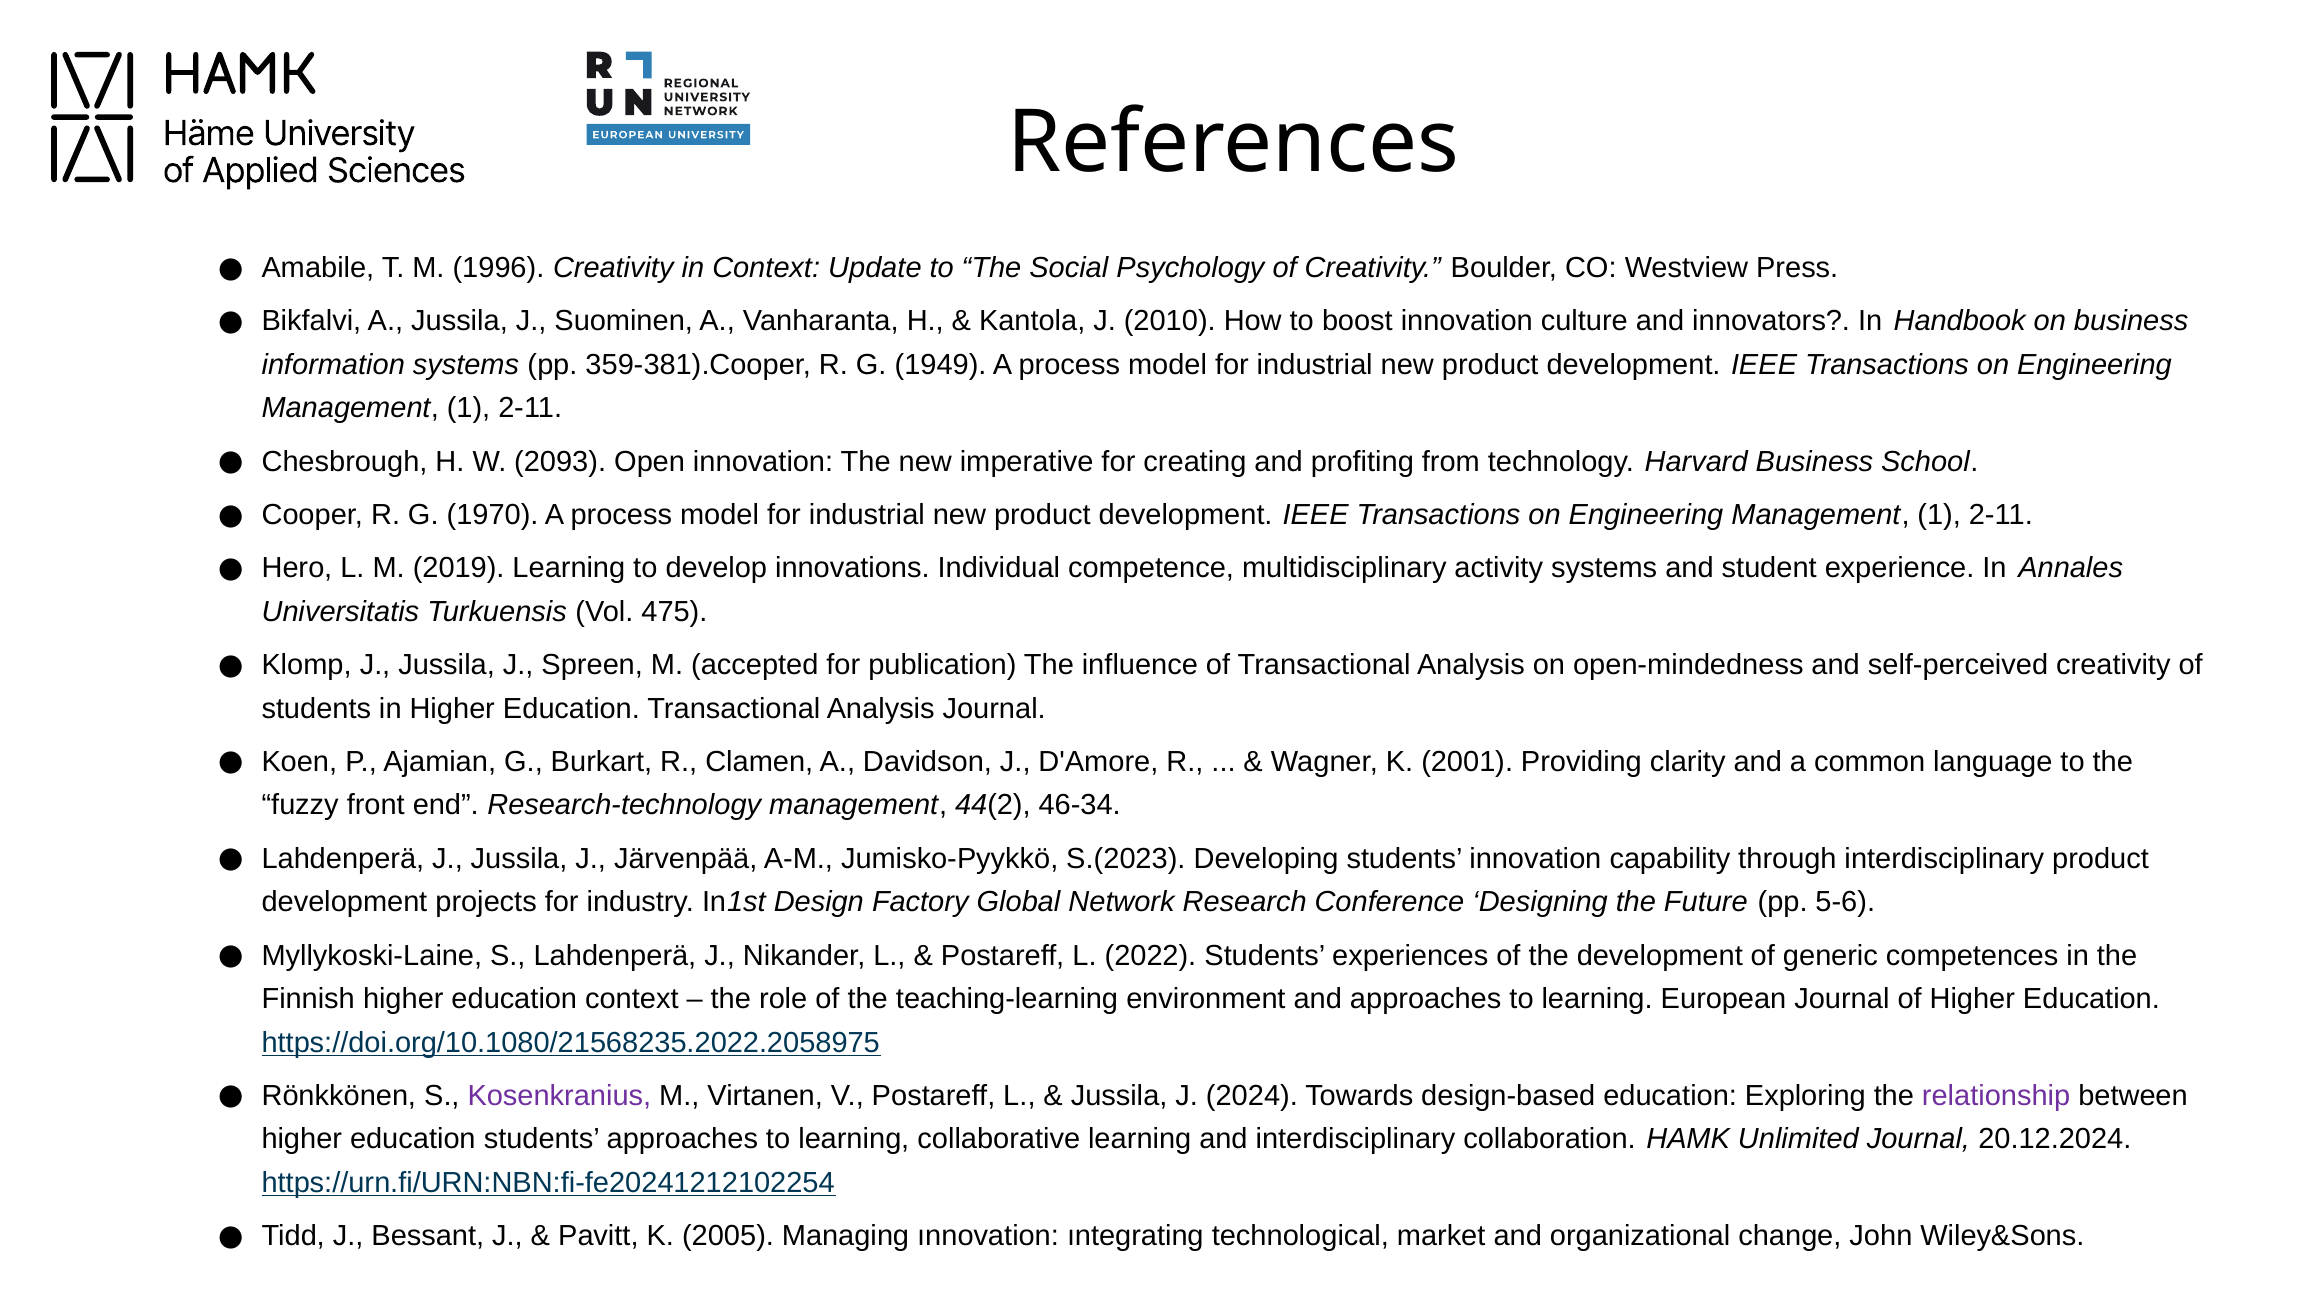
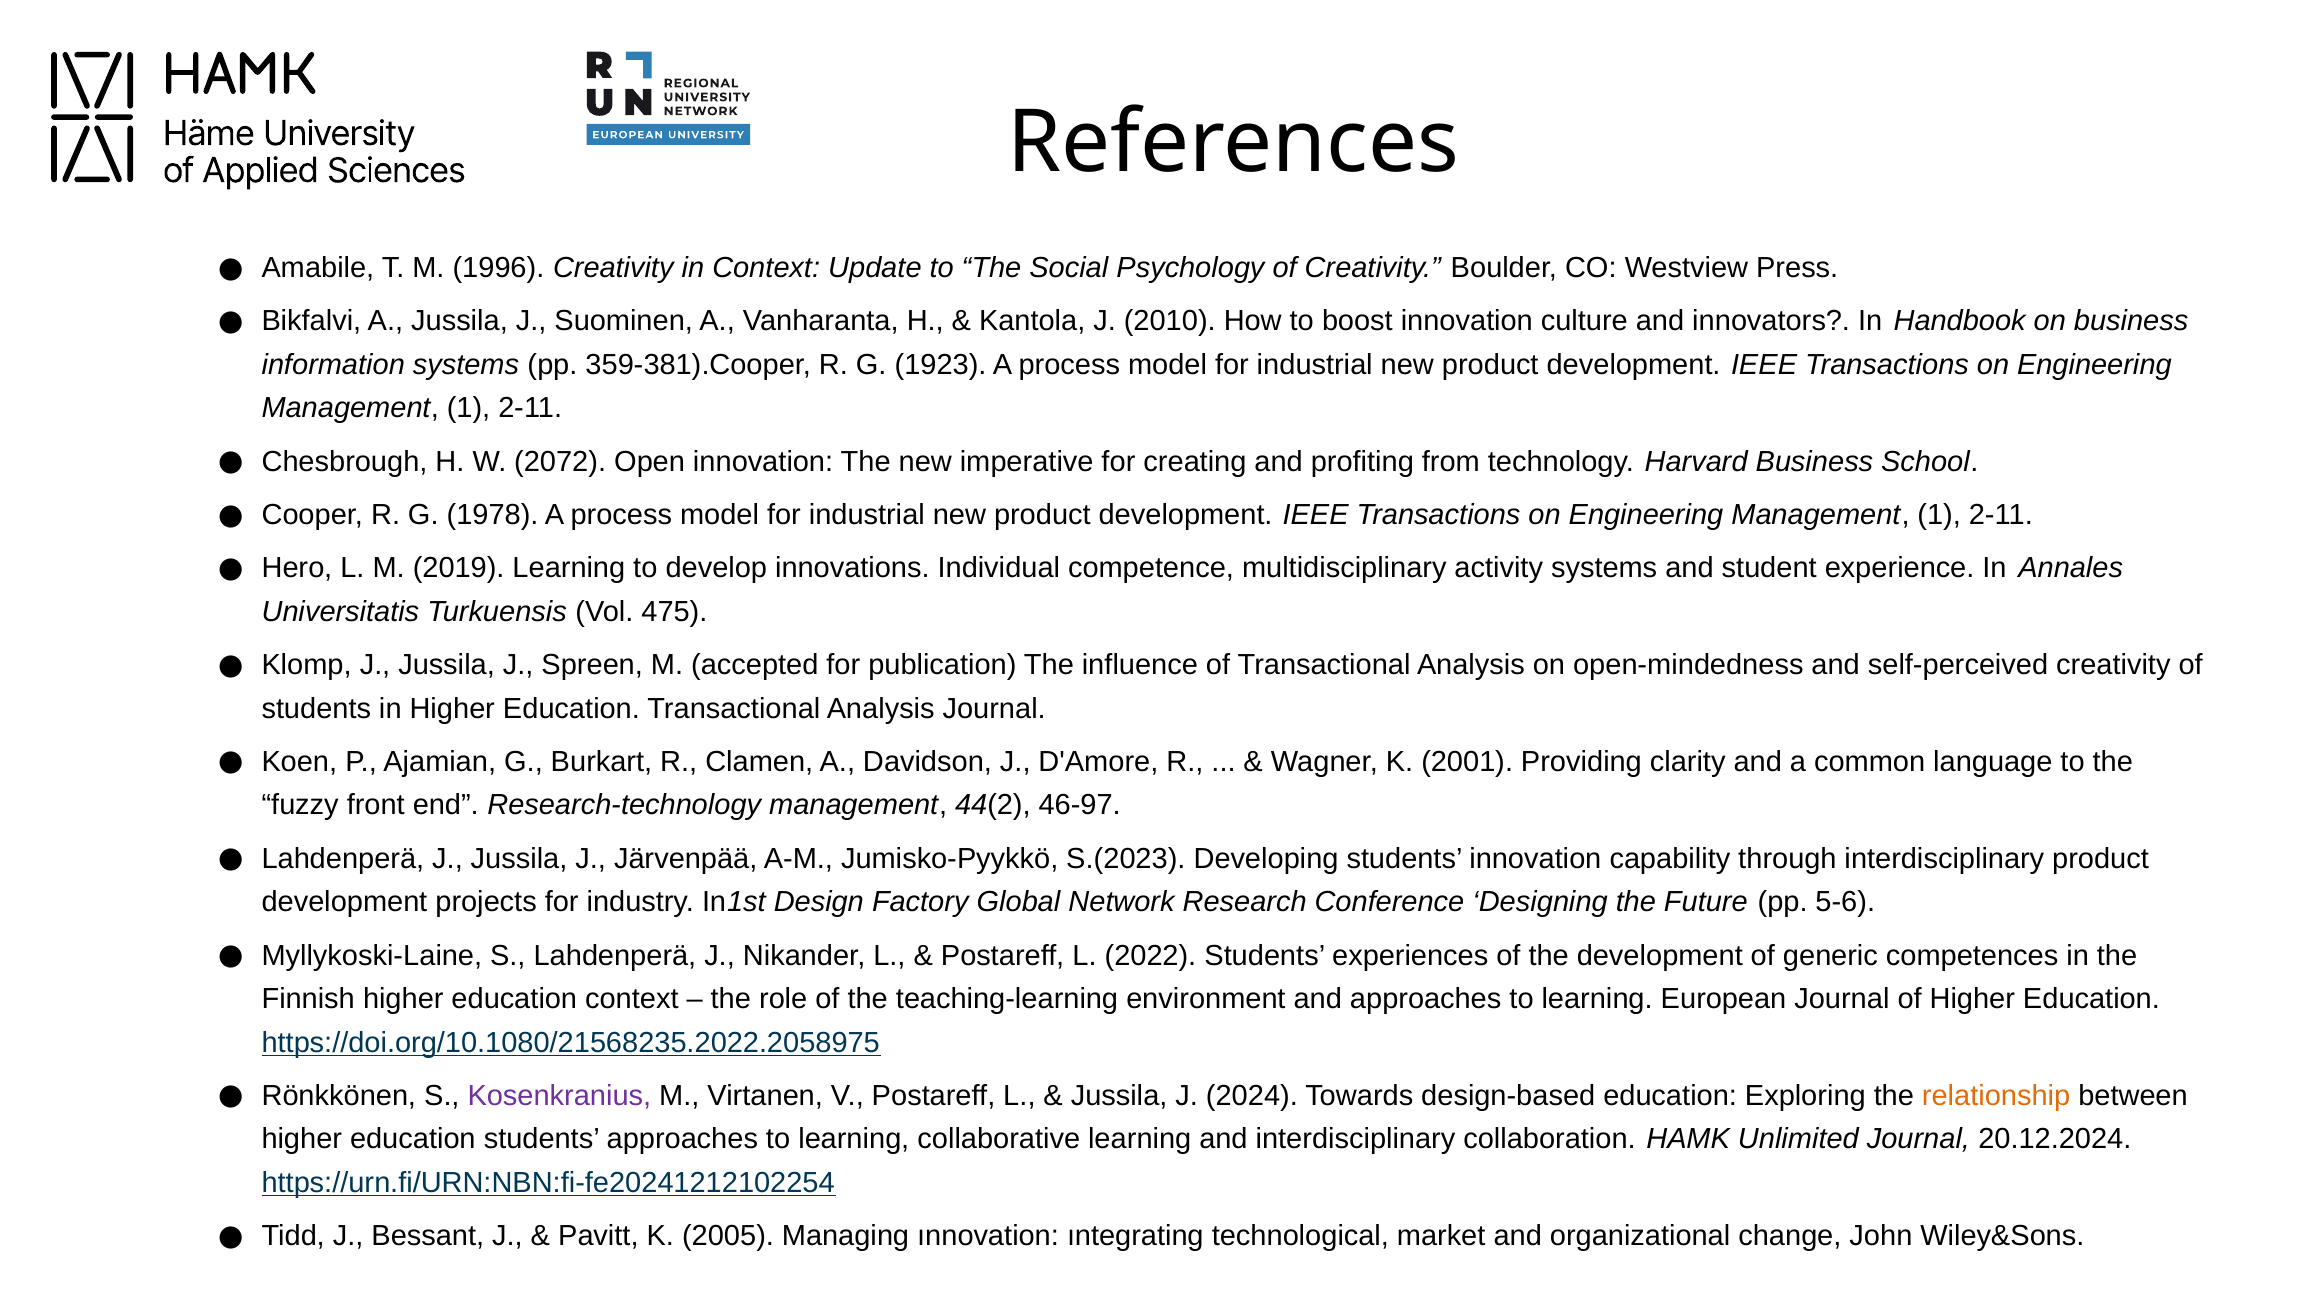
1949: 1949 -> 1923
2093: 2093 -> 2072
1970: 1970 -> 1978
46-34: 46-34 -> 46-97
relationship colour: purple -> orange
